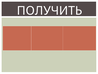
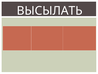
ПОЛУЧИТЬ: ПОЛУЧИТЬ -> ВЫСЫЛАТЬ
